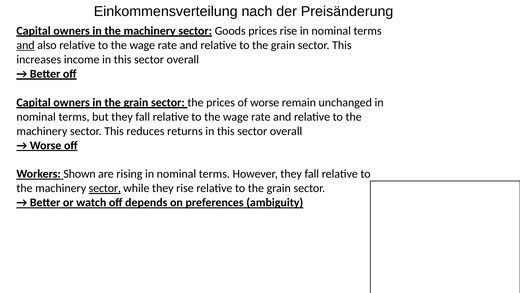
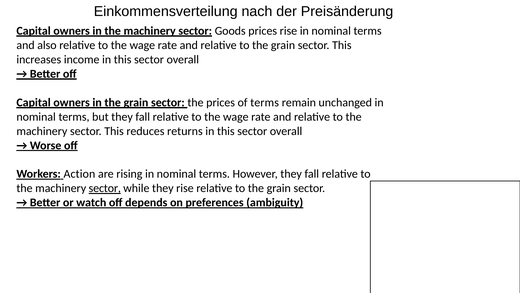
and at (26, 45) underline: present -> none
of worse: worse -> terms
Shown: Shown -> Action
